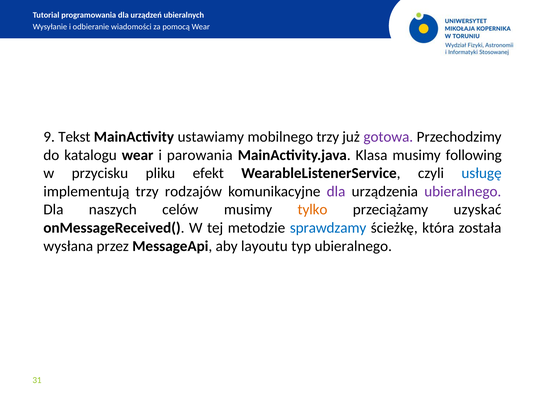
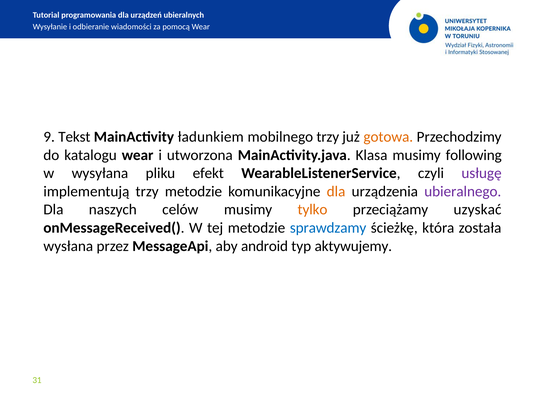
ustawiamy: ustawiamy -> ładunkiem
gotowa colour: purple -> orange
parowania: parowania -> utworzona
przycisku: przycisku -> wysyłana
usługę colour: blue -> purple
trzy rodzajów: rodzajów -> metodzie
dla at (336, 191) colour: purple -> orange
layoutu: layoutu -> android
typ ubieralnego: ubieralnego -> aktywujemy
